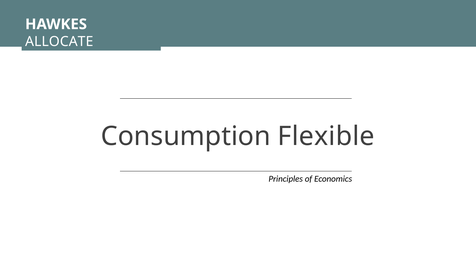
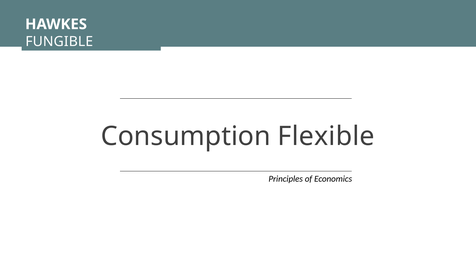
ALLOCATE: ALLOCATE -> FUNGIBLE
